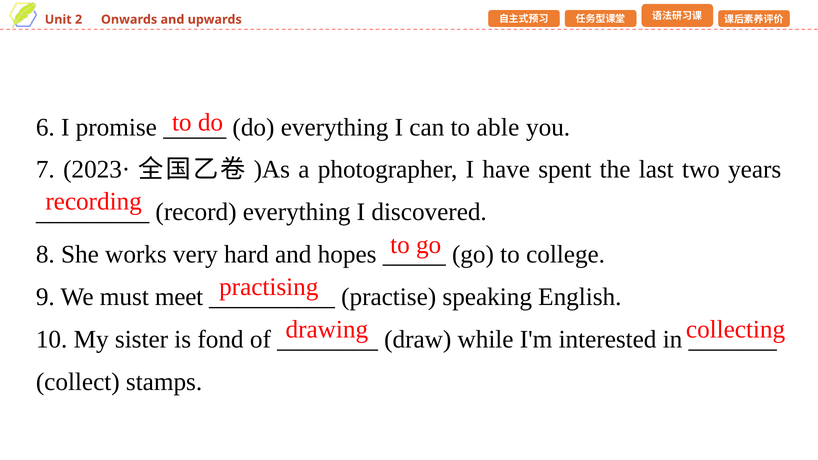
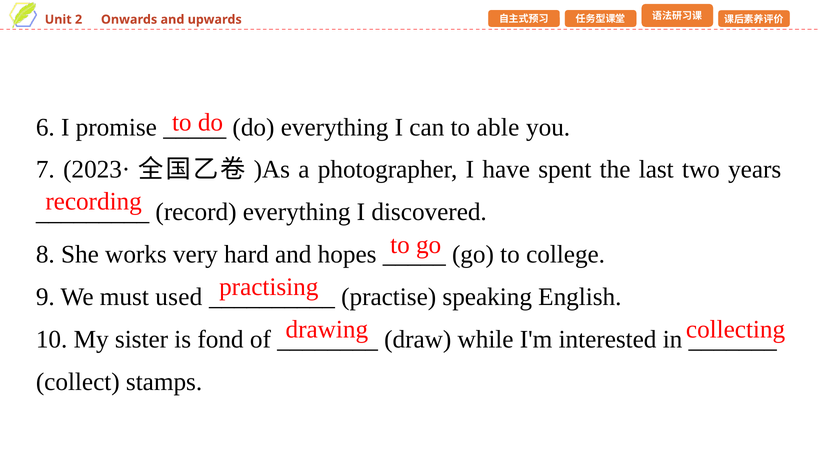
meet: meet -> used
